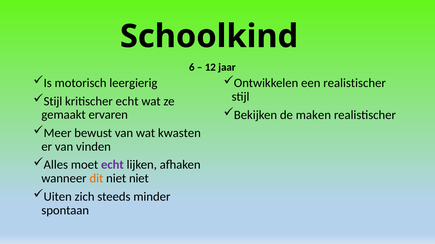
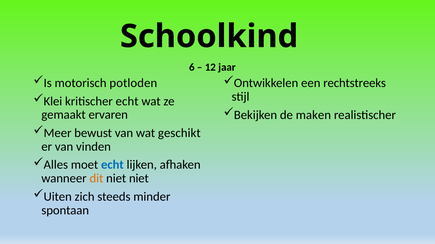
leergierig: leergierig -> potloden
een realistischer: realistischer -> rechtstreeks
Stijl at (53, 101): Stijl -> Klei
kwasten: kwasten -> geschikt
echt at (112, 165) colour: purple -> blue
